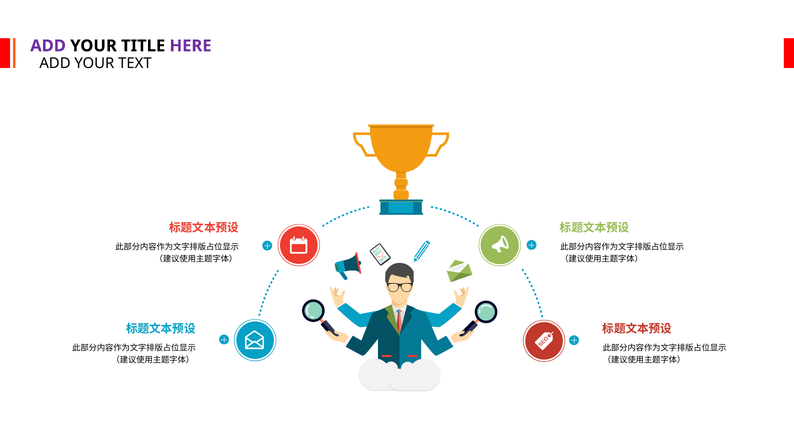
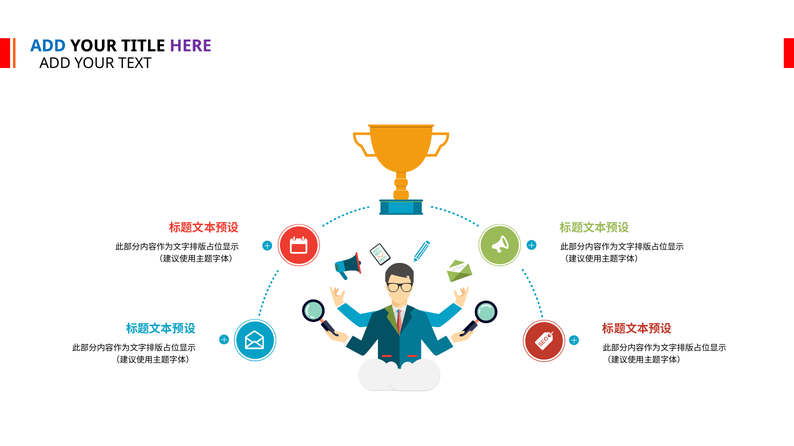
ADD at (48, 46) colour: purple -> blue
